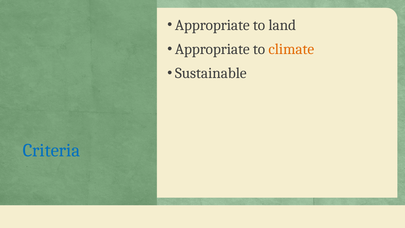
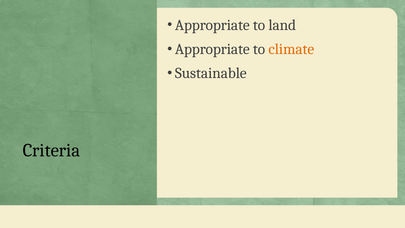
Criteria colour: blue -> black
